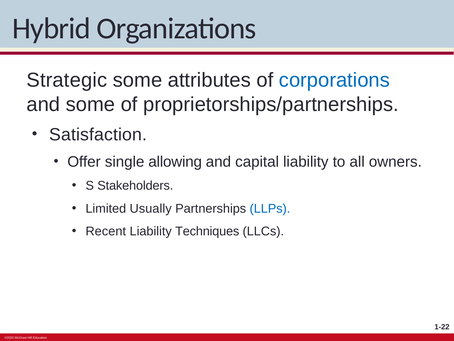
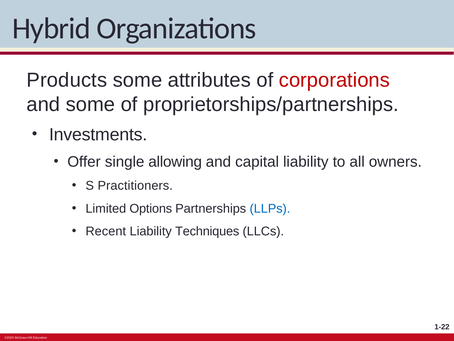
Strategic: Strategic -> Products
corporations colour: blue -> red
Satisfaction: Satisfaction -> Investments
Stakeholders: Stakeholders -> Practitioners
Usually: Usually -> Options
